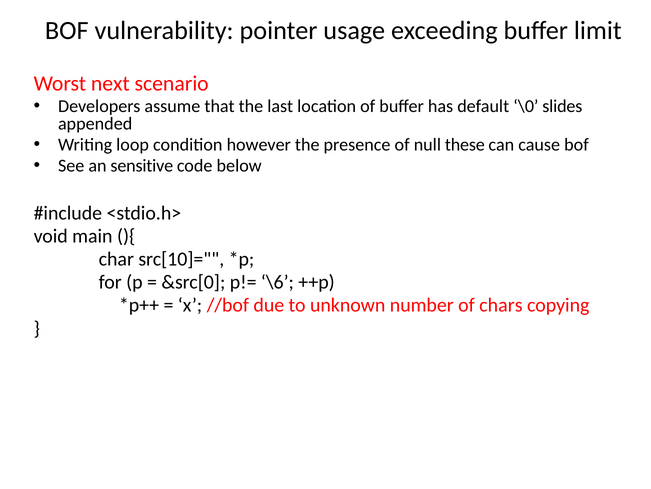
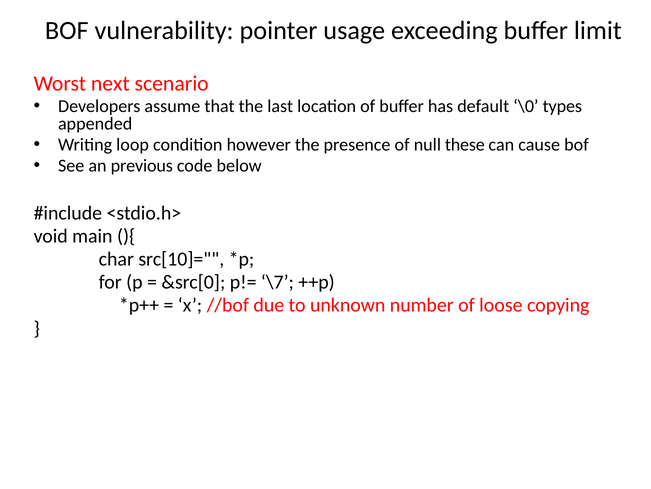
slides: slides -> types
sensitive: sensitive -> previous
\6: \6 -> \7
chars: chars -> loose
